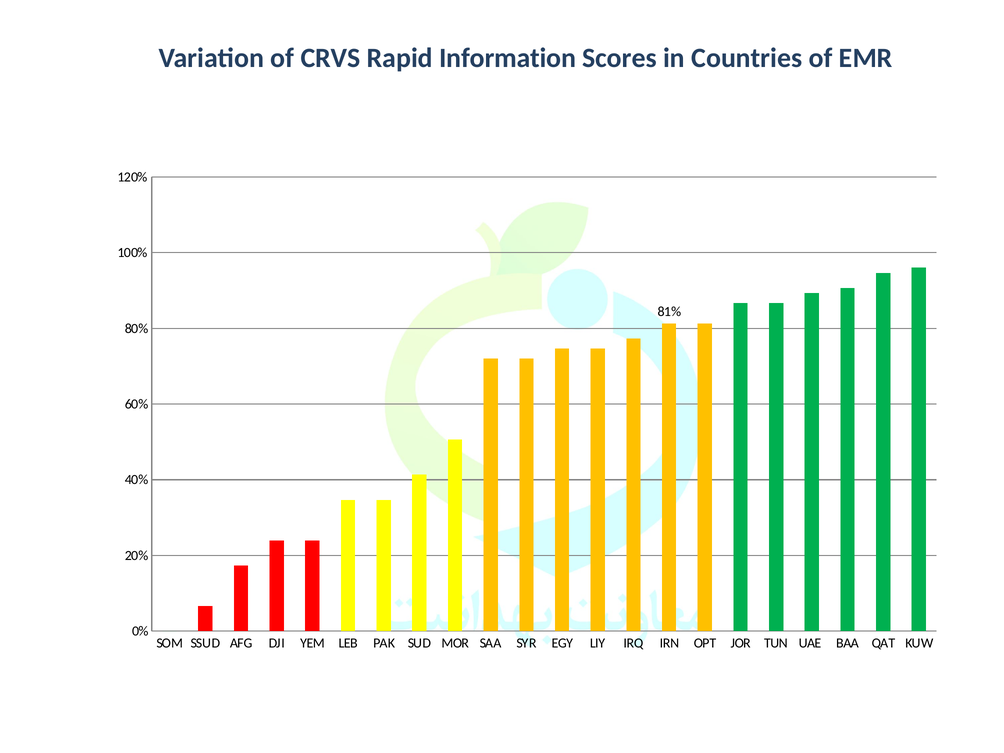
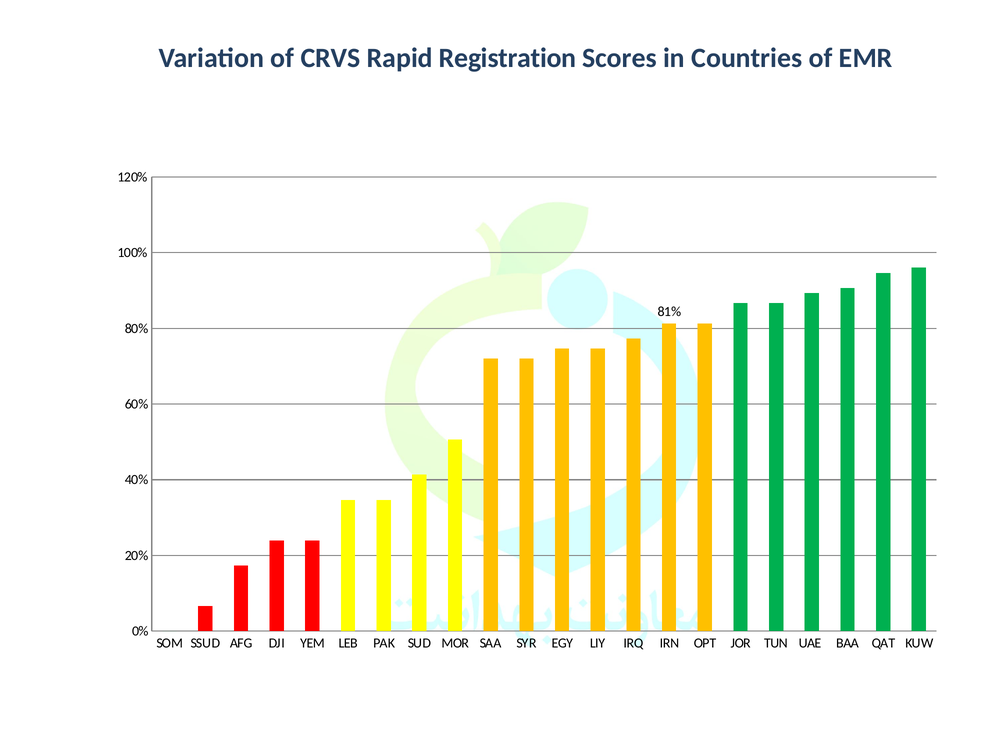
Information: Information -> Registration
